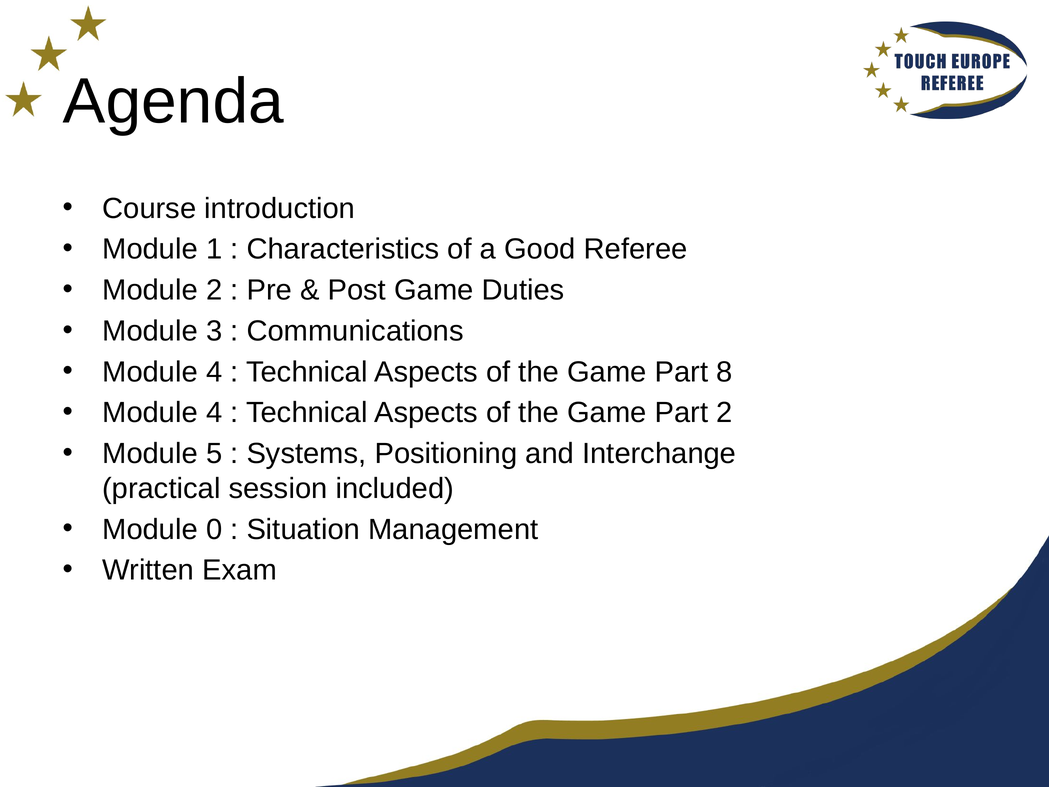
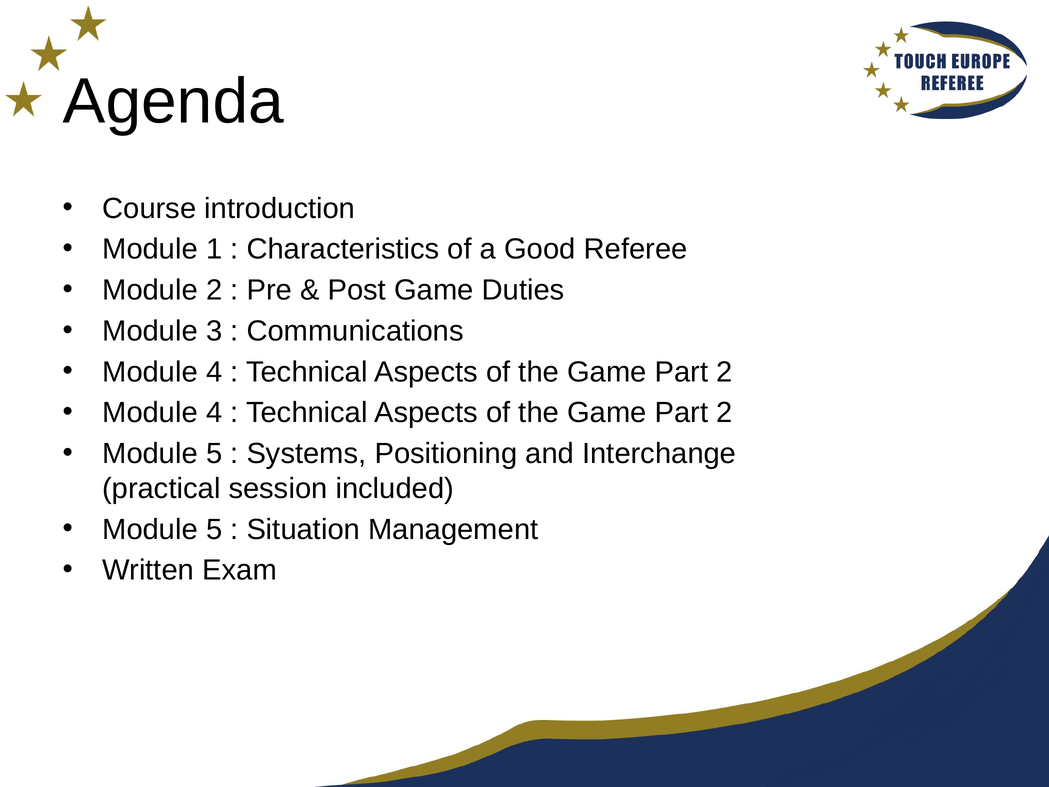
8 at (724, 372): 8 -> 2
0 at (214, 529): 0 -> 5
